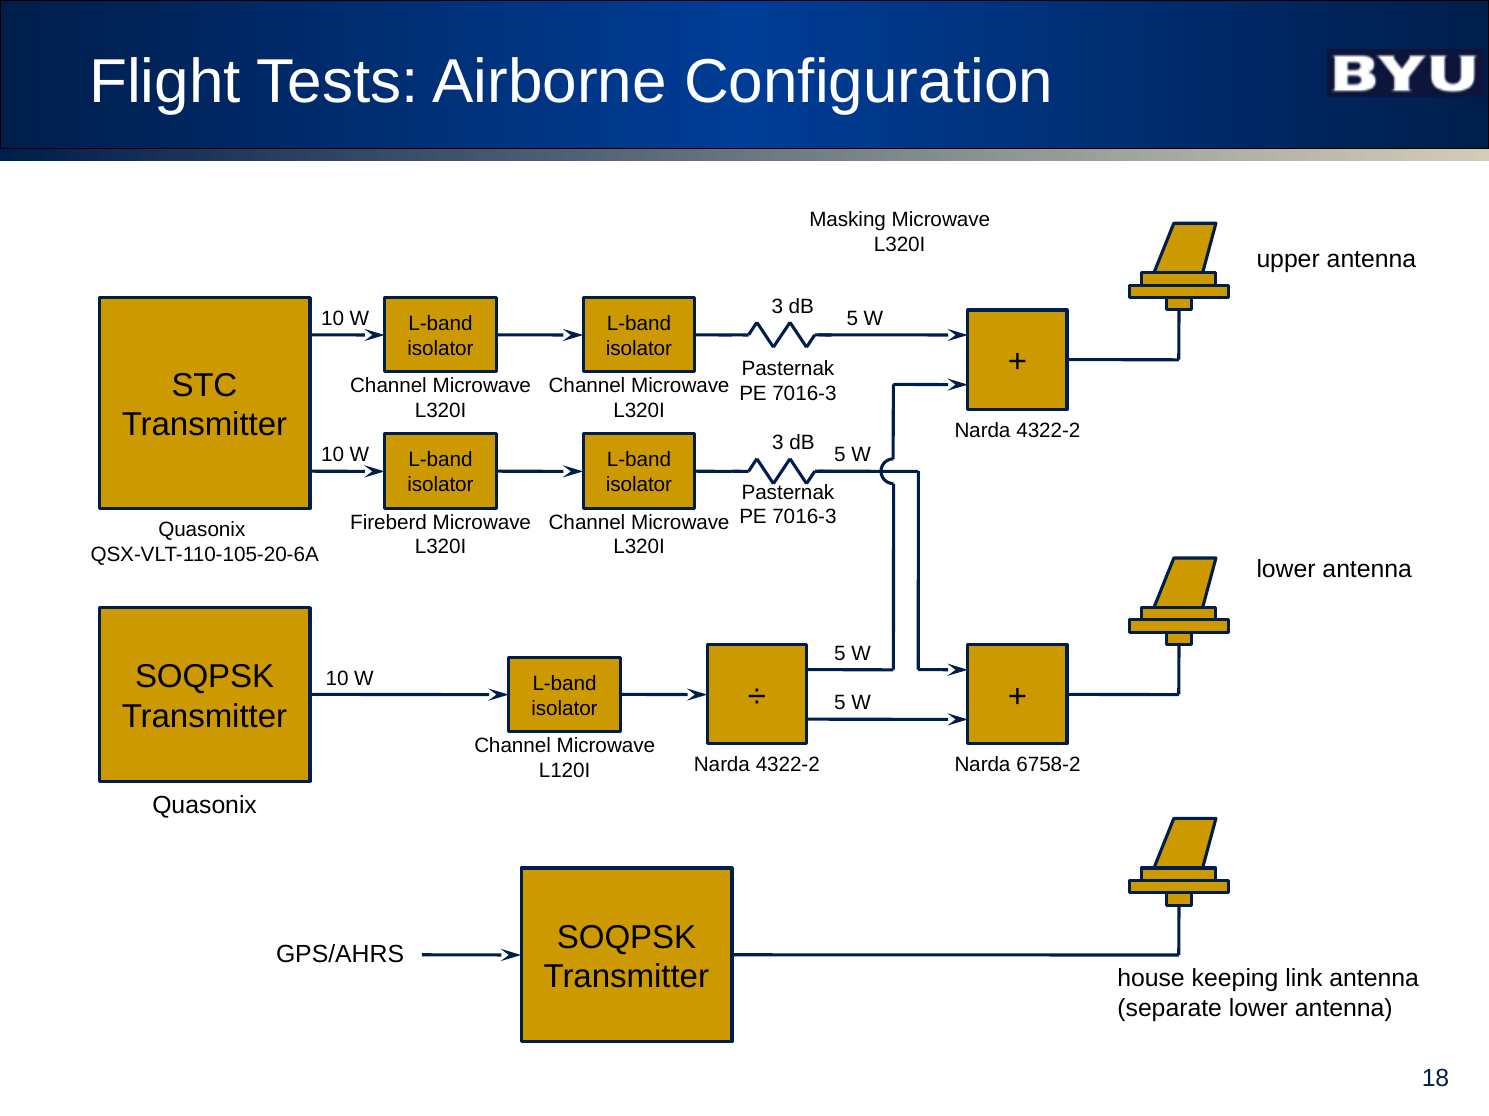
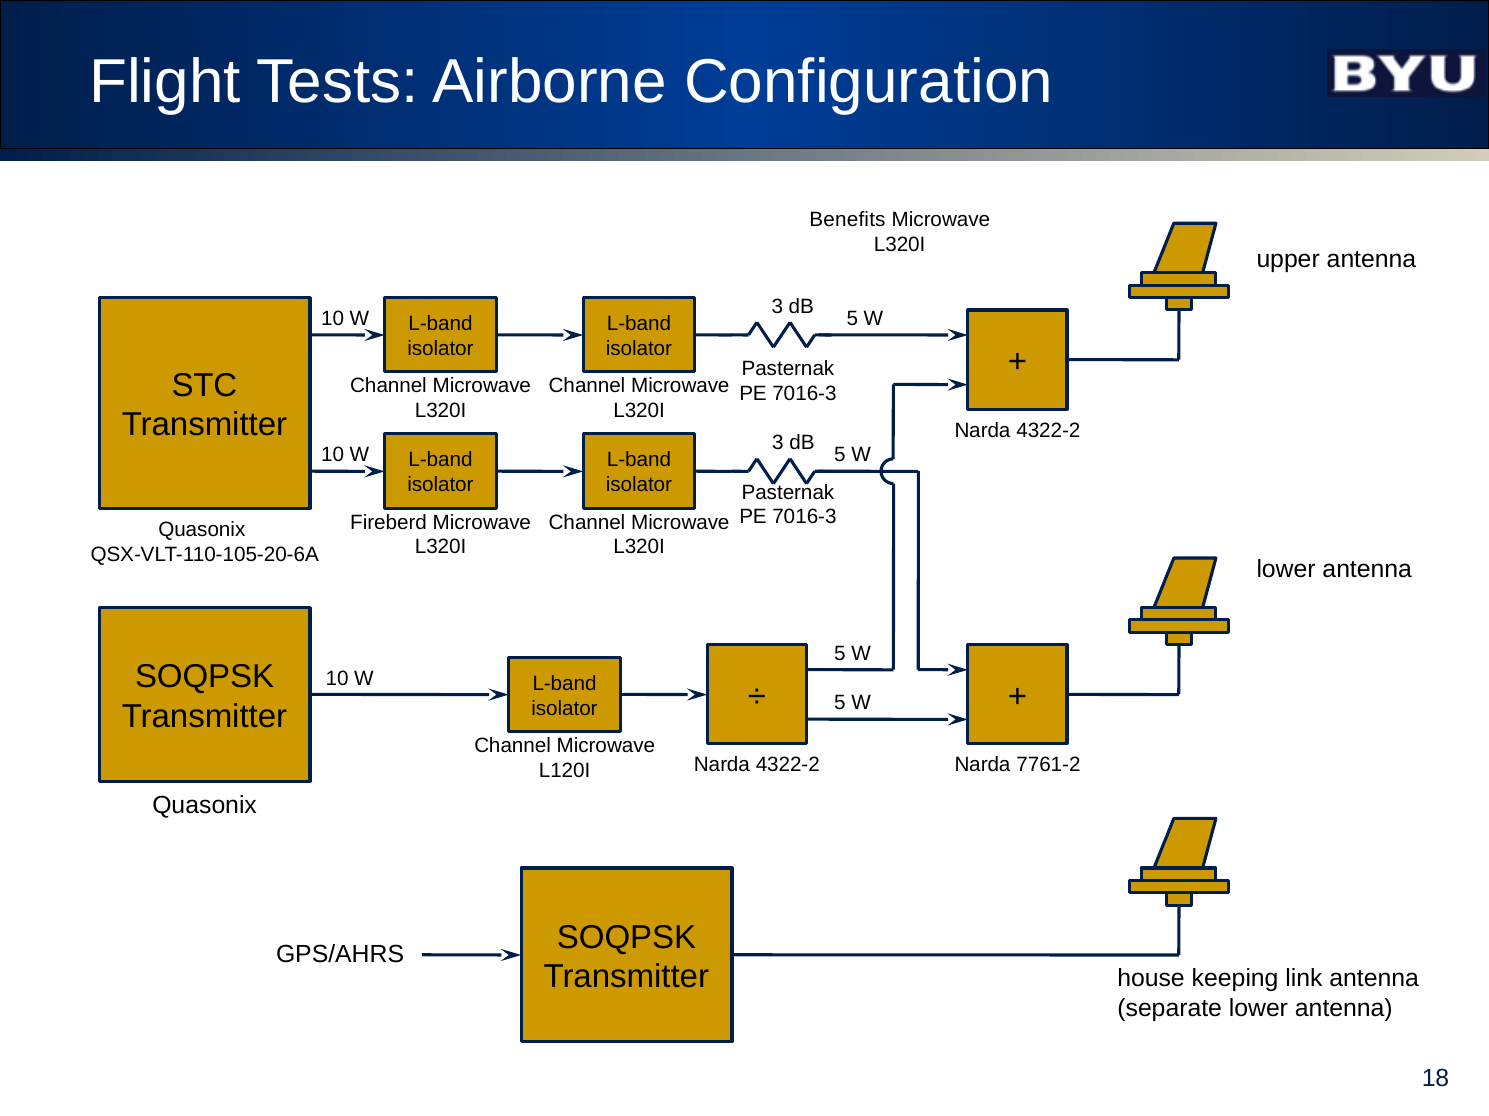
Masking: Masking -> Benefits
6758-2: 6758-2 -> 7761-2
